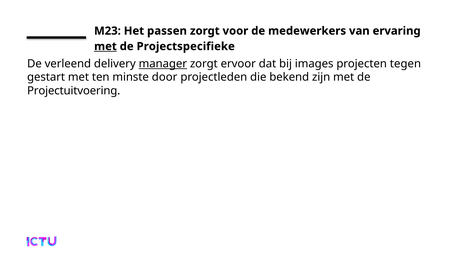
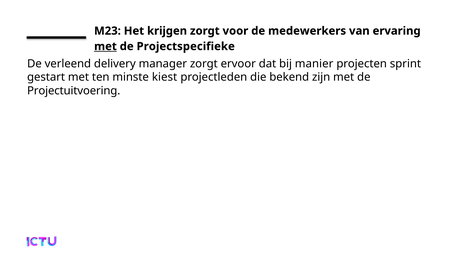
passen: passen -> krijgen
manager underline: present -> none
images: images -> manier
tegen: tegen -> sprint
door: door -> kiest
